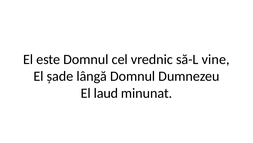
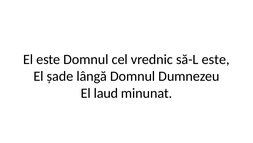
să-L vine: vine -> este
